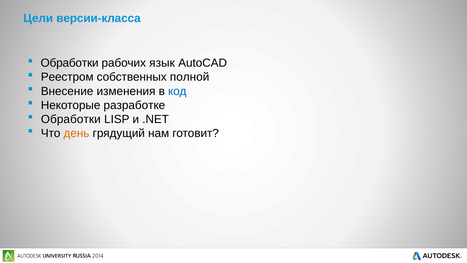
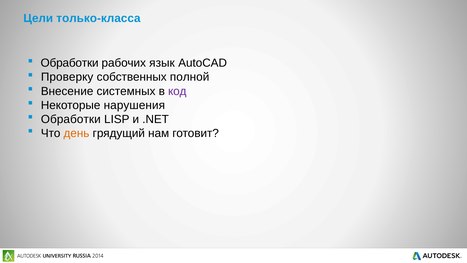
версии-класса: версии-класса -> только-класса
Реестром: Реестром -> Проверку
изменения: изменения -> системных
код colour: blue -> purple
разработке: разработке -> нарушения
